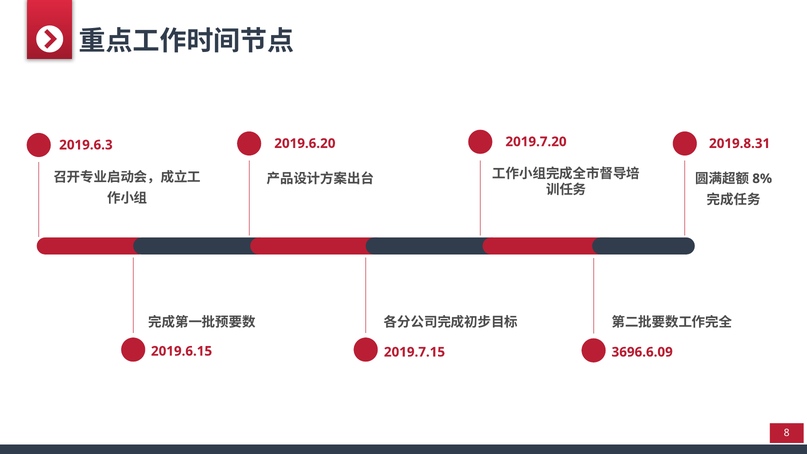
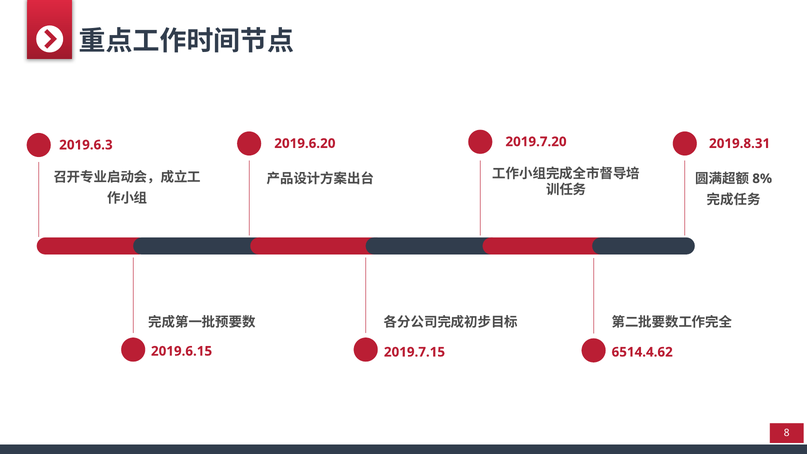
3696.6.09: 3696.6.09 -> 6514.4.62
